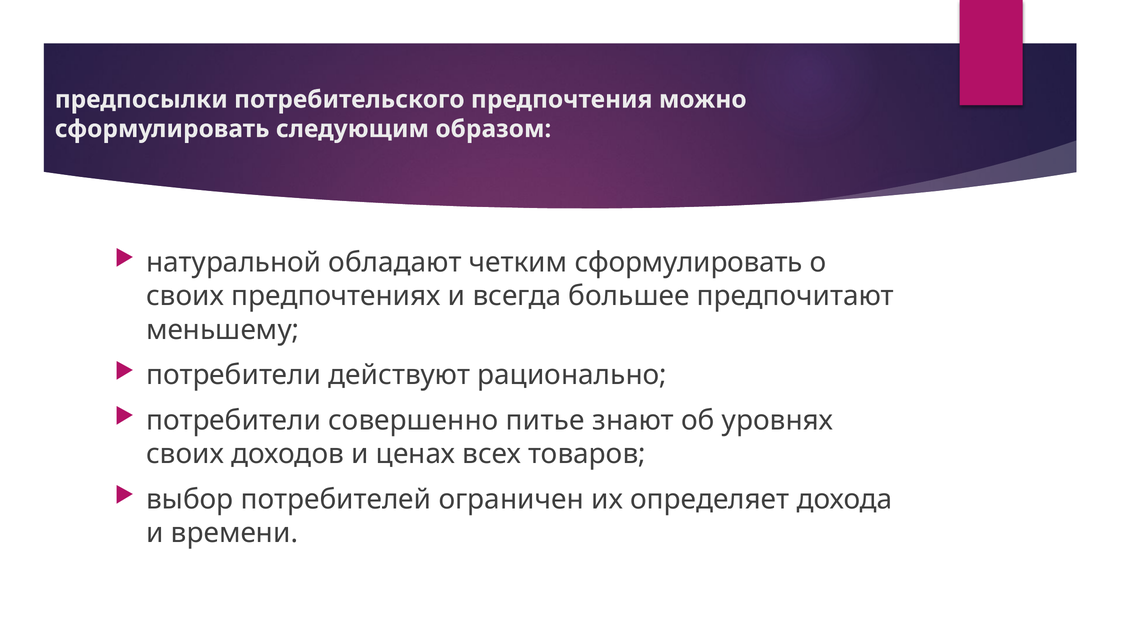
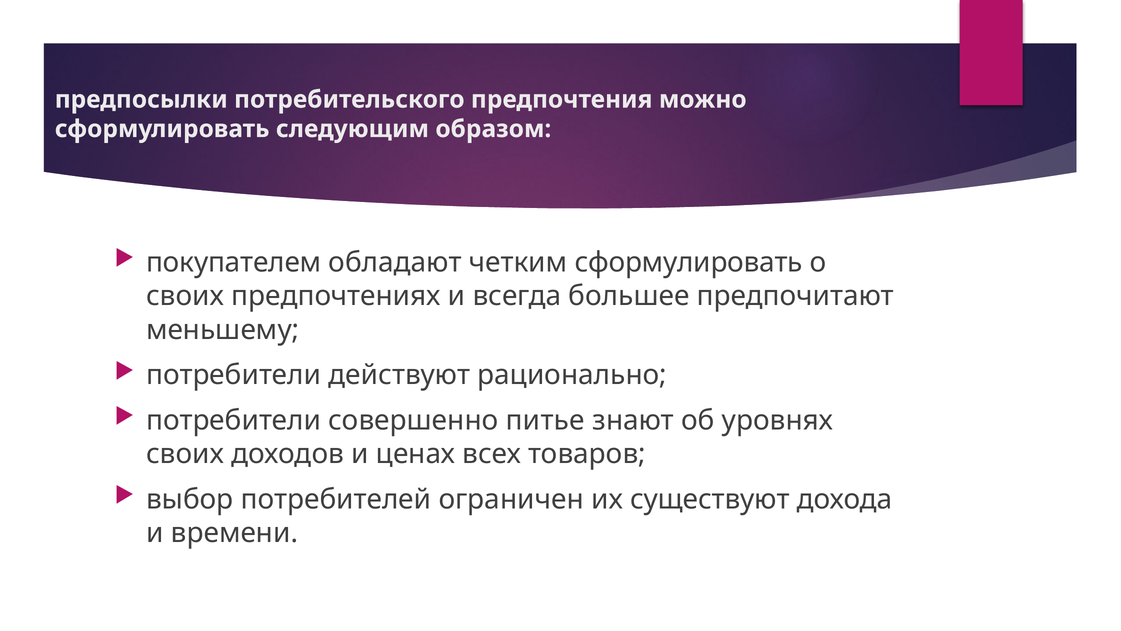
натуральной: натуральной -> покупателем
определяет: определяет -> существуют
